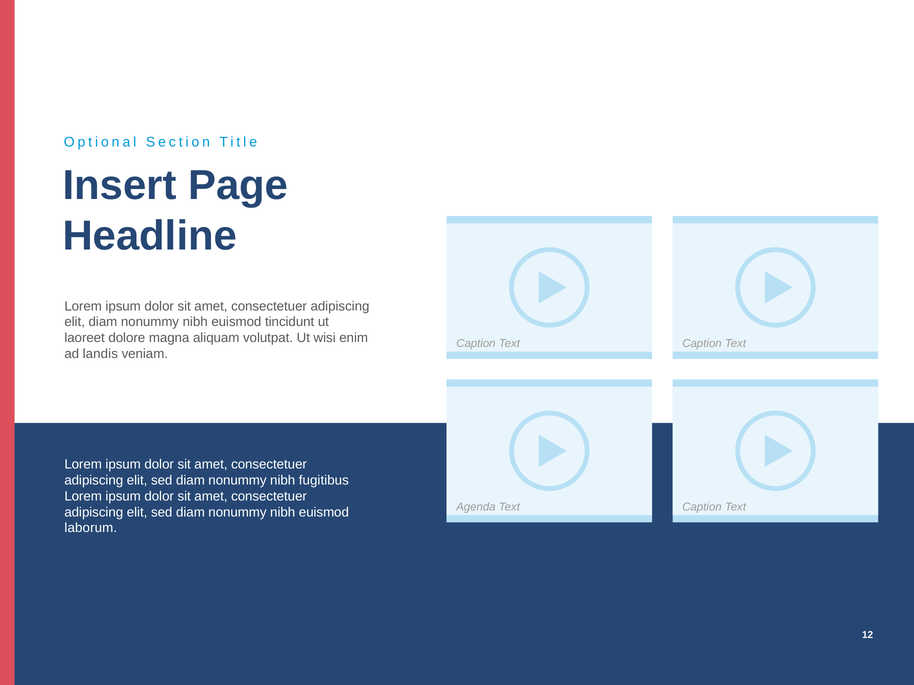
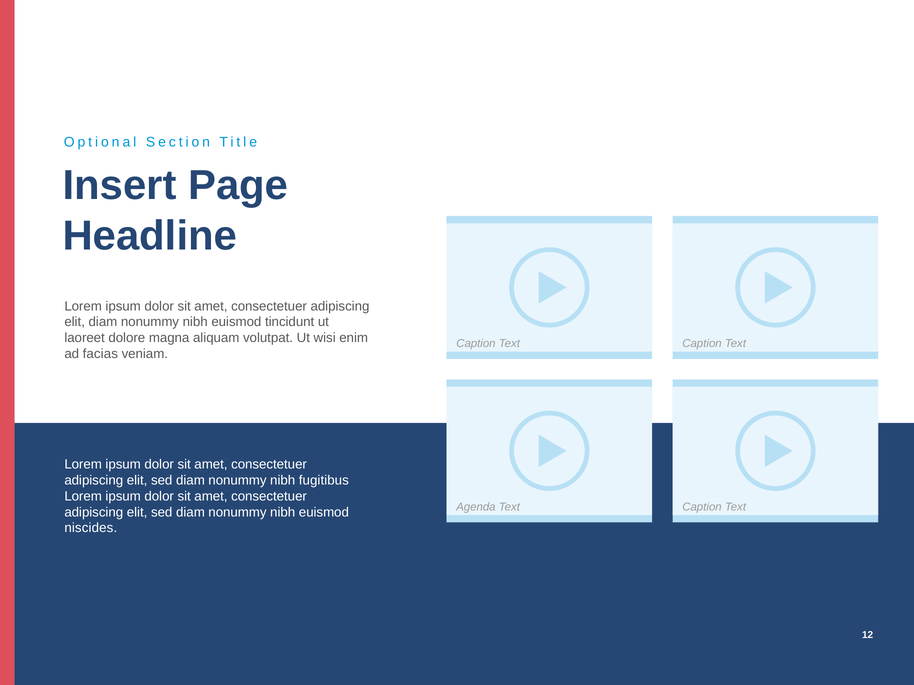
landis: landis -> facias
laborum: laborum -> niscides
